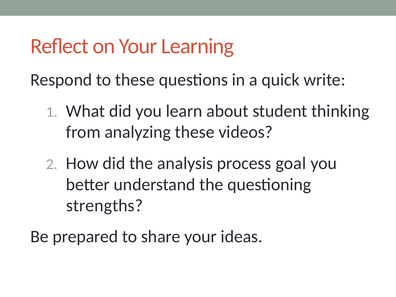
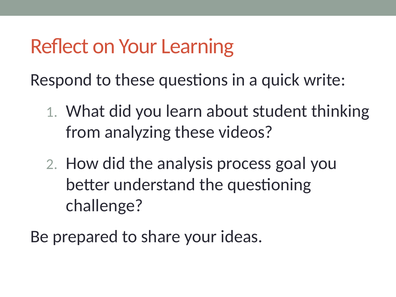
strengths: strengths -> challenge
